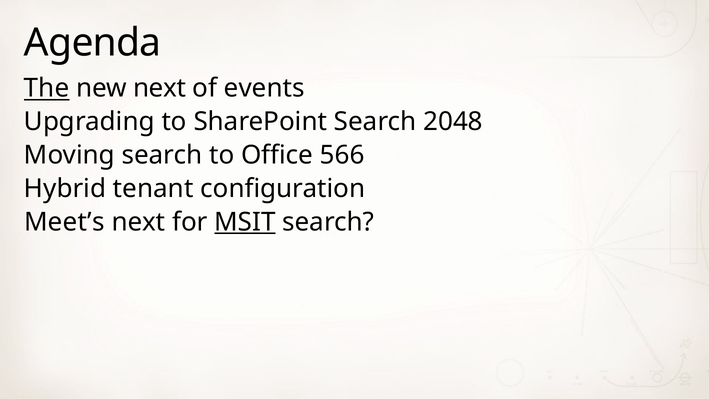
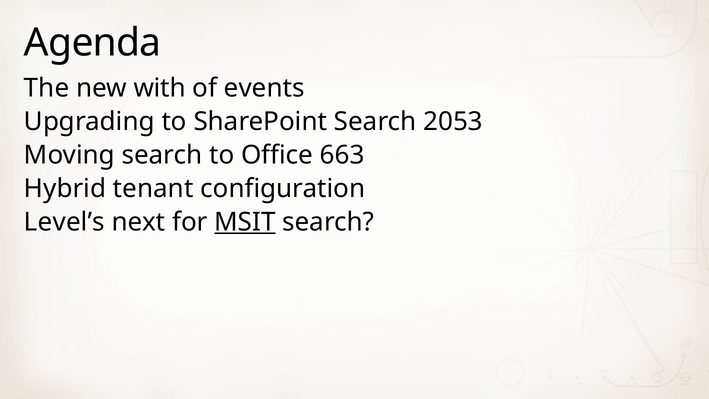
The underline: present -> none
new next: next -> with
2048: 2048 -> 2053
566: 566 -> 663
Meet’s: Meet’s -> Level’s
